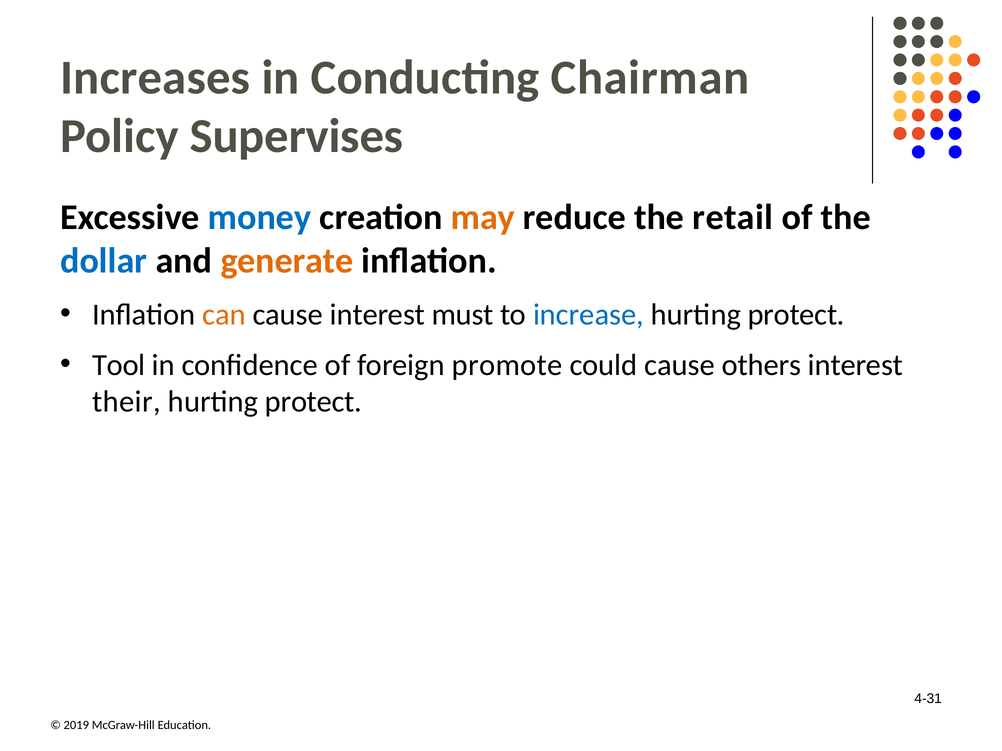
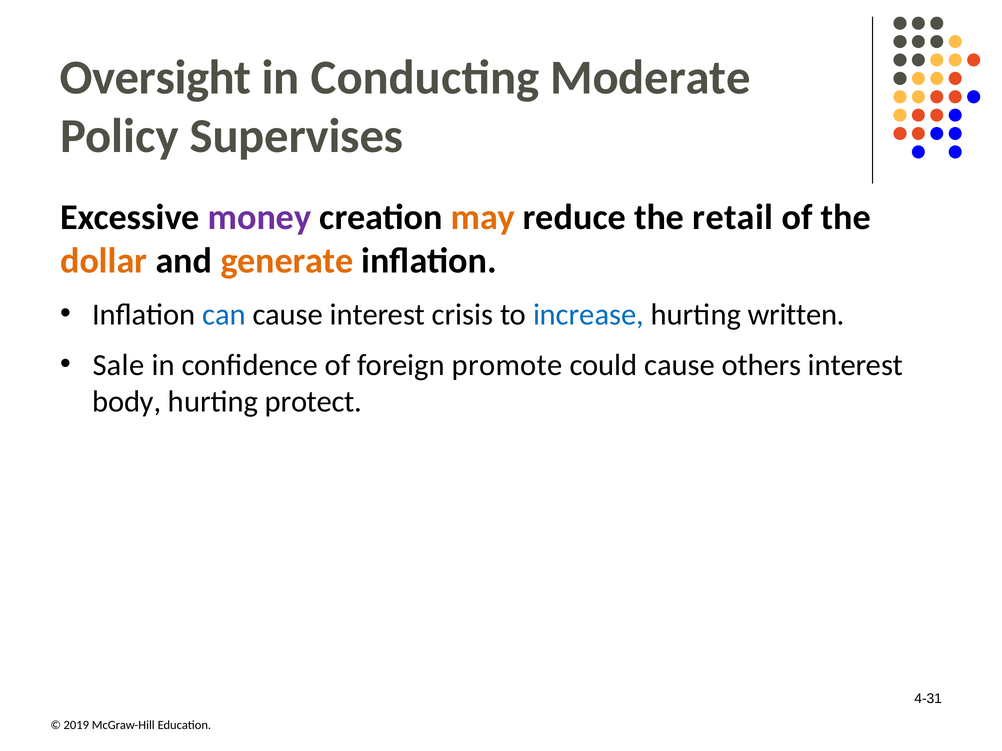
Increases: Increases -> Oversight
Chairman: Chairman -> Moderate
money colour: blue -> purple
dollar colour: blue -> orange
can colour: orange -> blue
must: must -> crisis
protect at (796, 315): protect -> written
Tool: Tool -> Sale
their: their -> body
